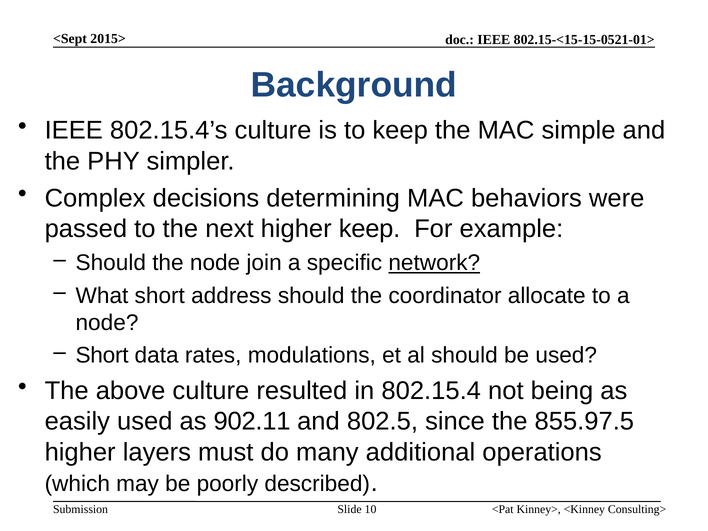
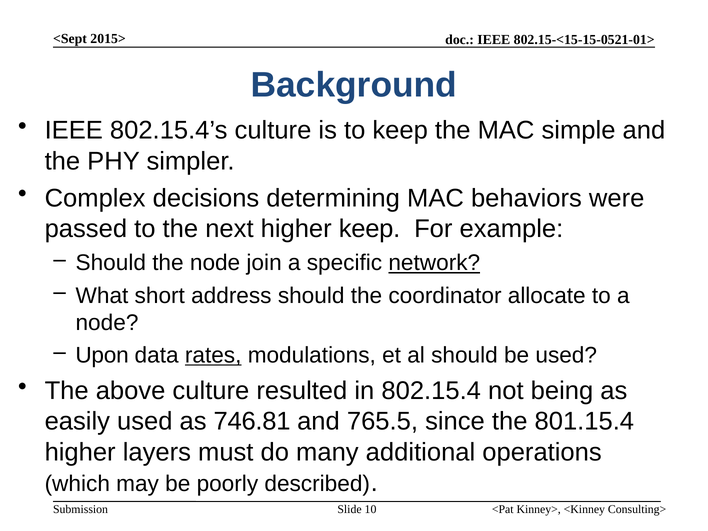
Short at (102, 355): Short -> Upon
rates underline: none -> present
902.11: 902.11 -> 746.81
802.5: 802.5 -> 765.5
855.97.5: 855.97.5 -> 801.15.4
